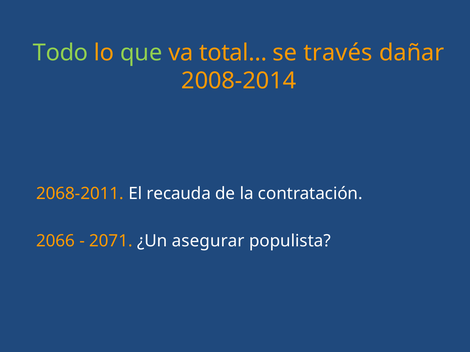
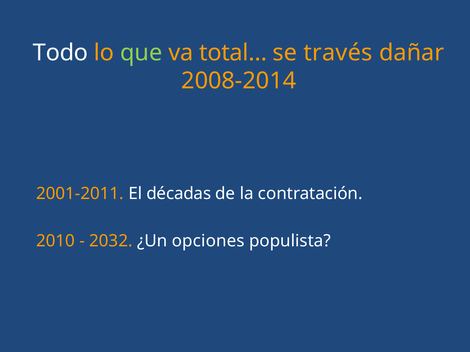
Todo colour: light green -> white
2068-2011: 2068-2011 -> 2001-2011
recauda: recauda -> décadas
2066: 2066 -> 2010
2071: 2071 -> 2032
asegurar: asegurar -> opciones
